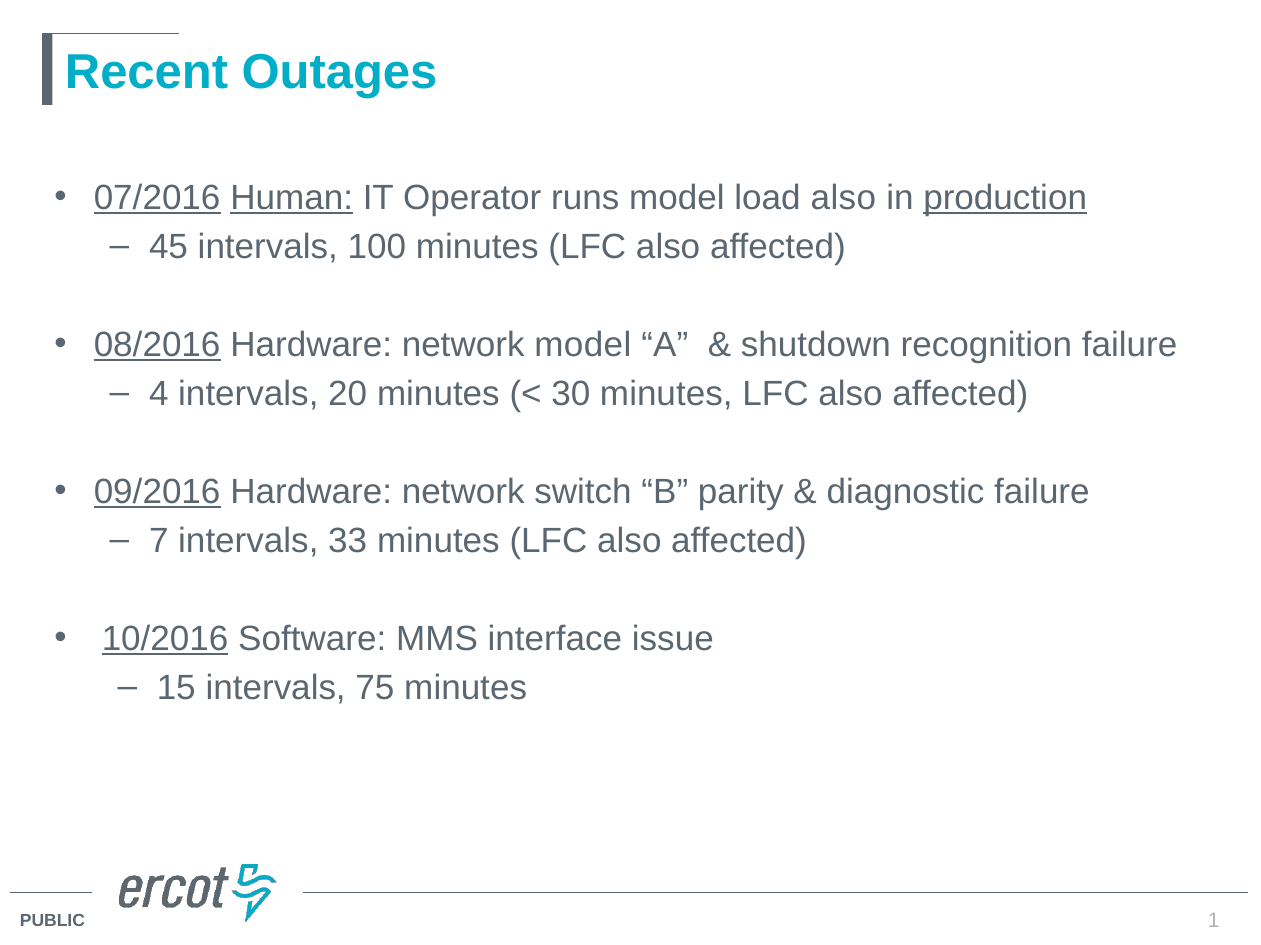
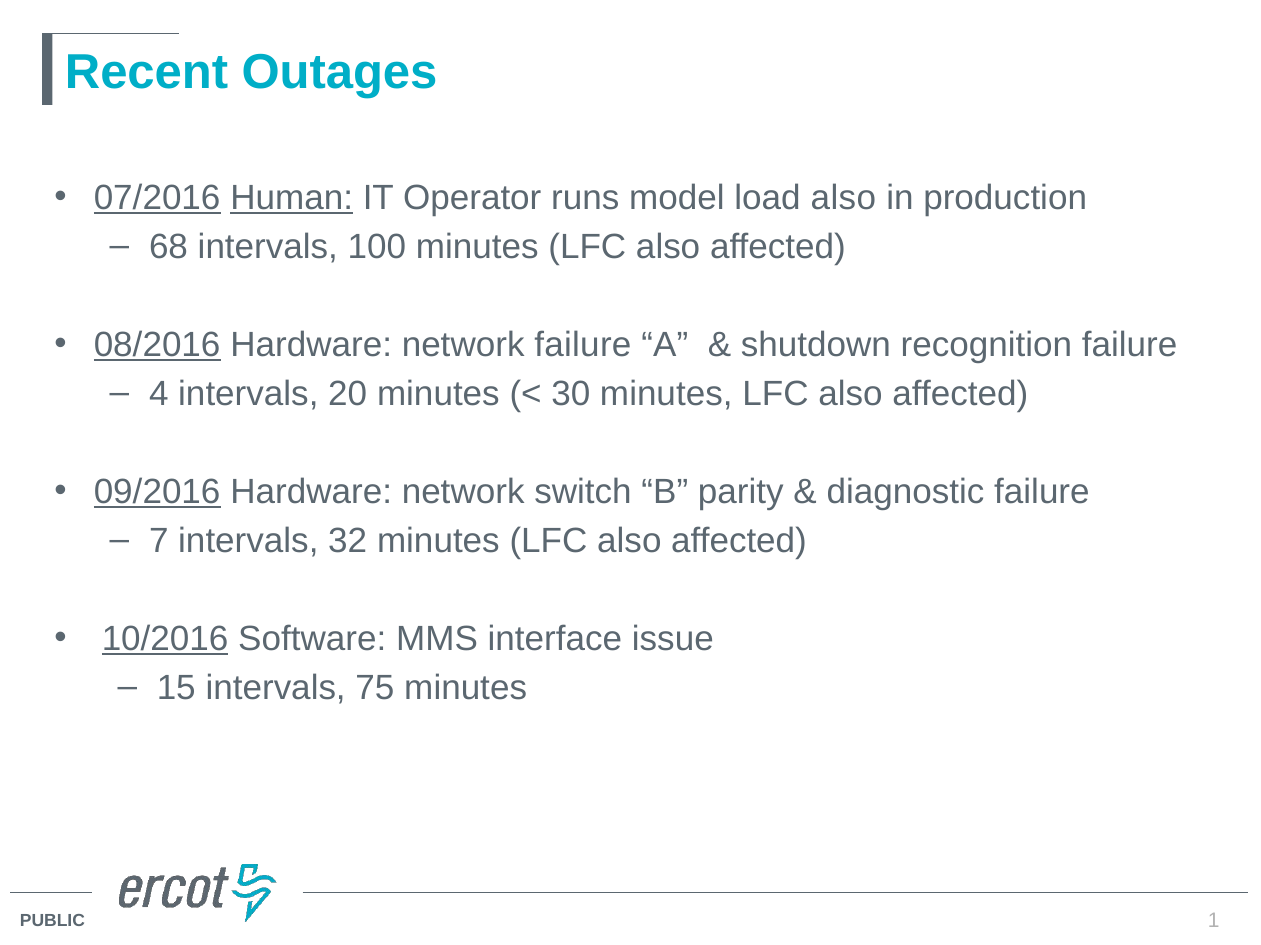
production underline: present -> none
45: 45 -> 68
network model: model -> failure
33: 33 -> 32
